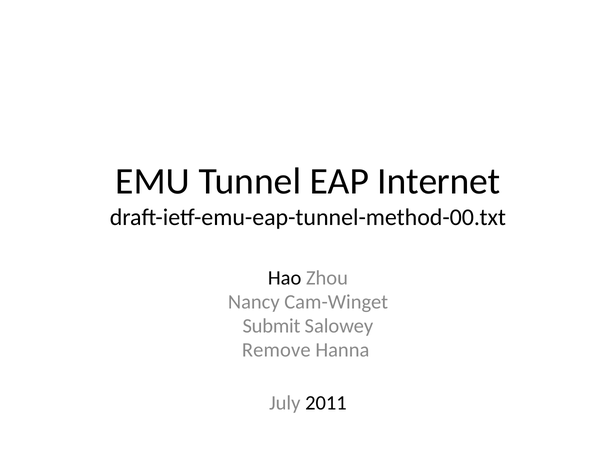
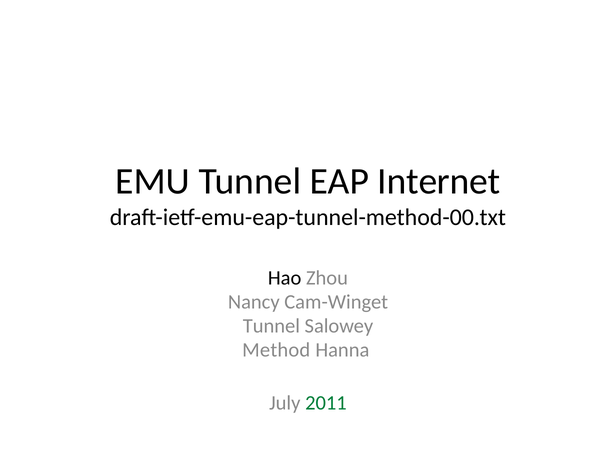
Submit at (271, 326): Submit -> Tunnel
Remove: Remove -> Method
2011 colour: black -> green
